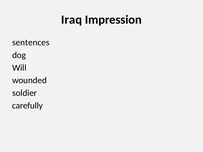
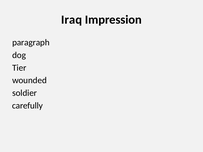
sentences: sentences -> paragraph
Will: Will -> Tier
